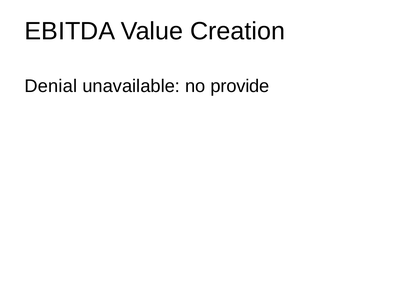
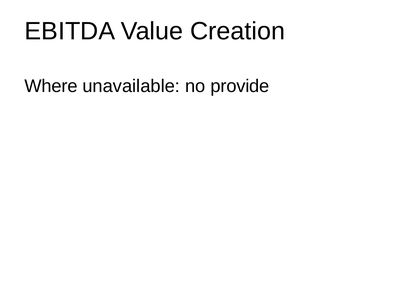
Denial: Denial -> Where
